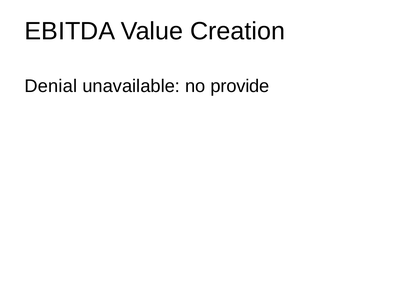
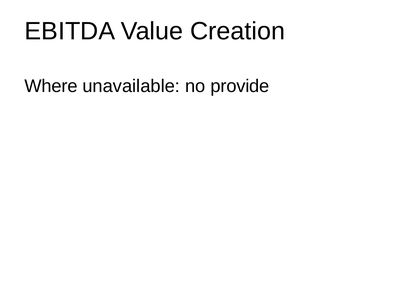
Denial: Denial -> Where
